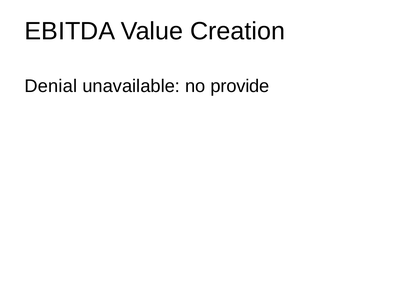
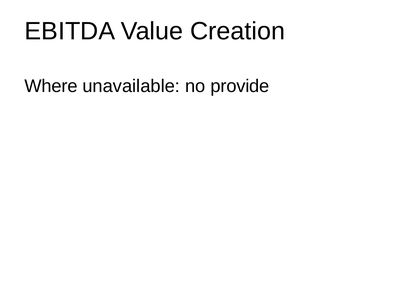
Denial: Denial -> Where
